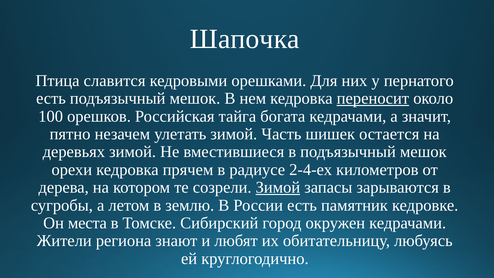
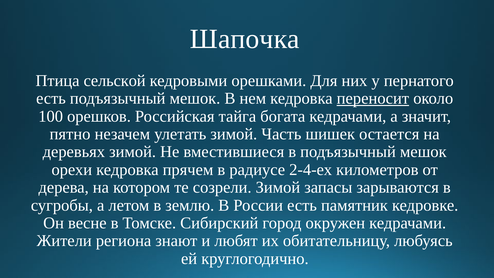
славится: славится -> сельской
Зимой at (278, 187) underline: present -> none
места: места -> весне
